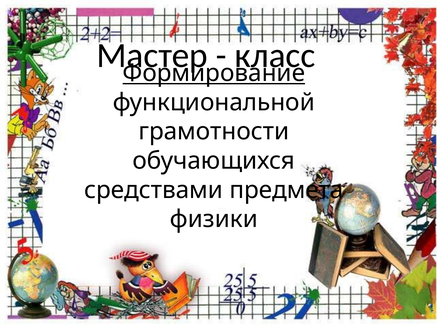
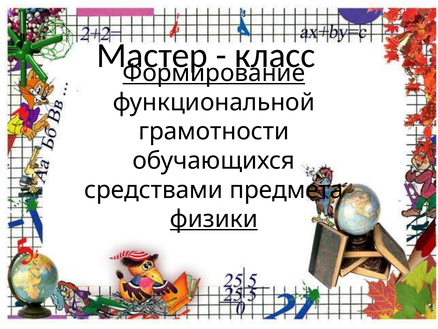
физики underline: none -> present
